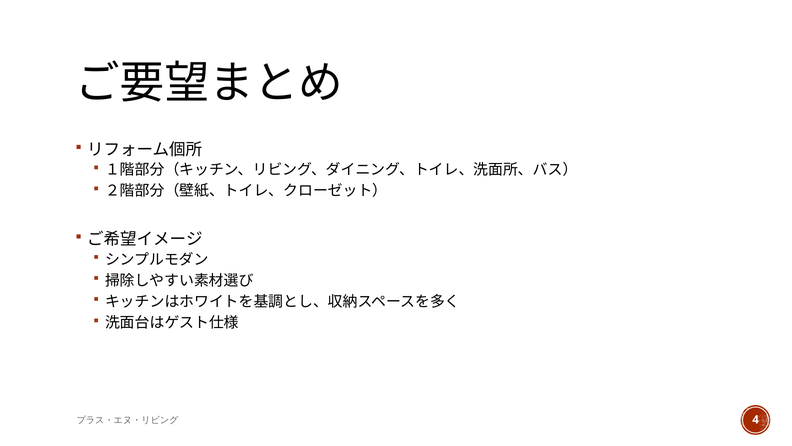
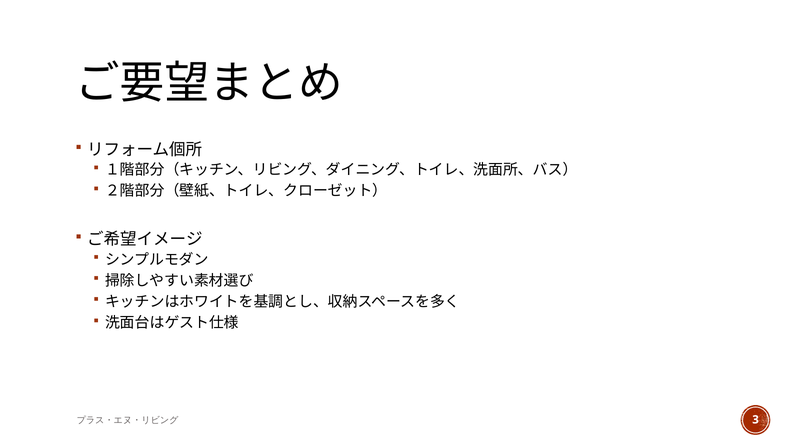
4: 4 -> 3
